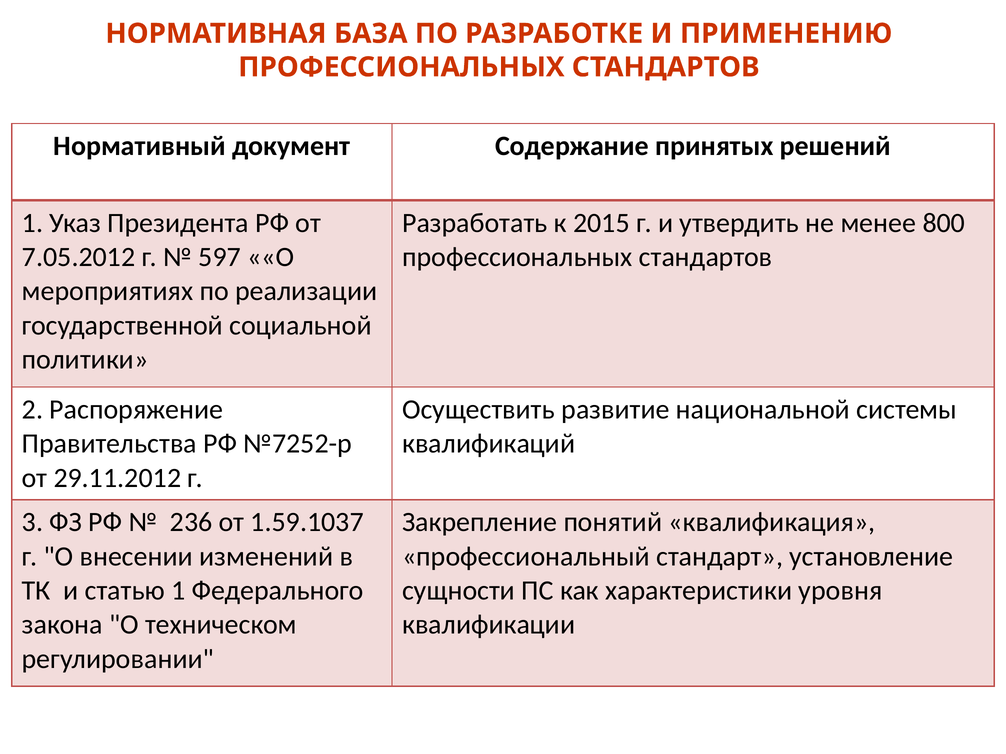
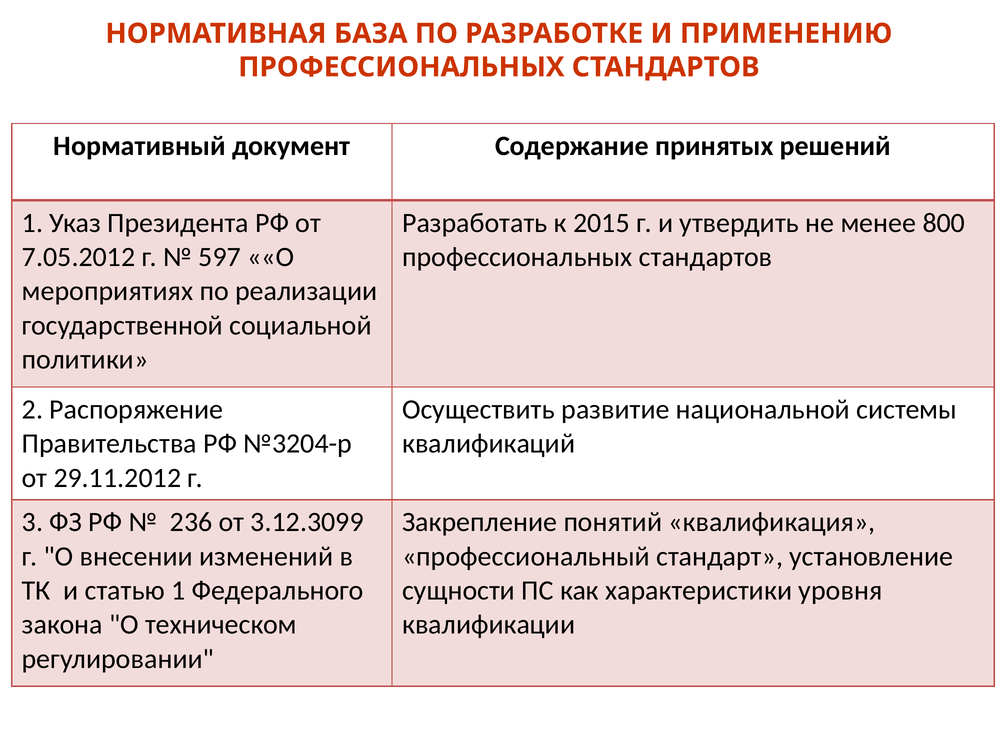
№7252-р: №7252-р -> №3204-р
1.59.1037: 1.59.1037 -> 3.12.3099
